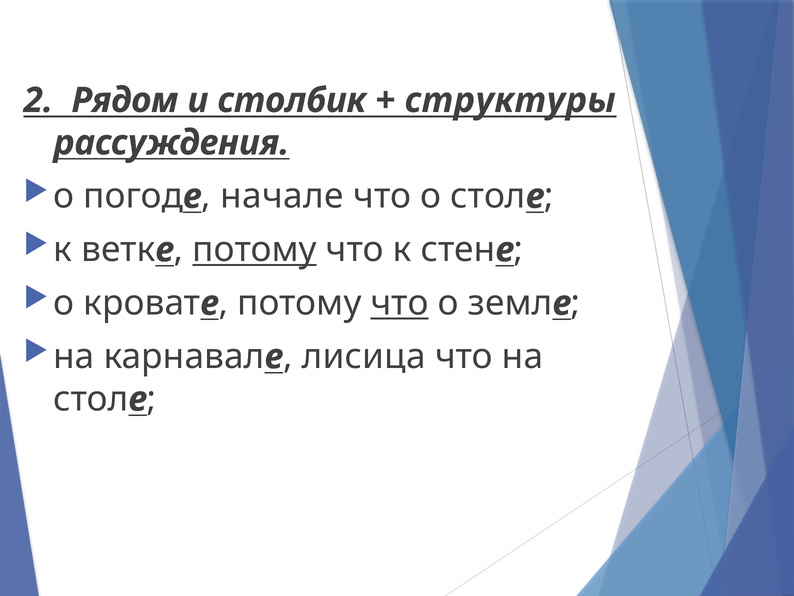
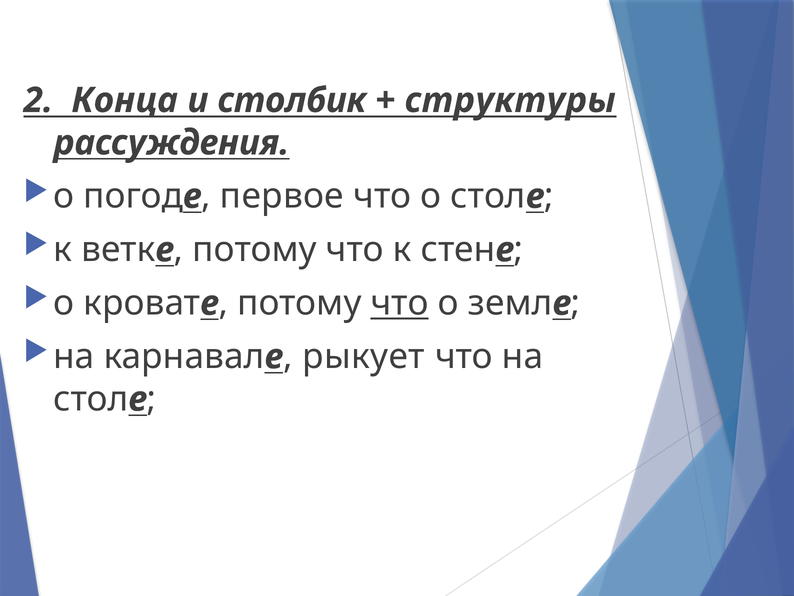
Рядом: Рядом -> Конца
начале: начале -> первое
потому at (255, 250) underline: present -> none
лисица: лисица -> рыкует
